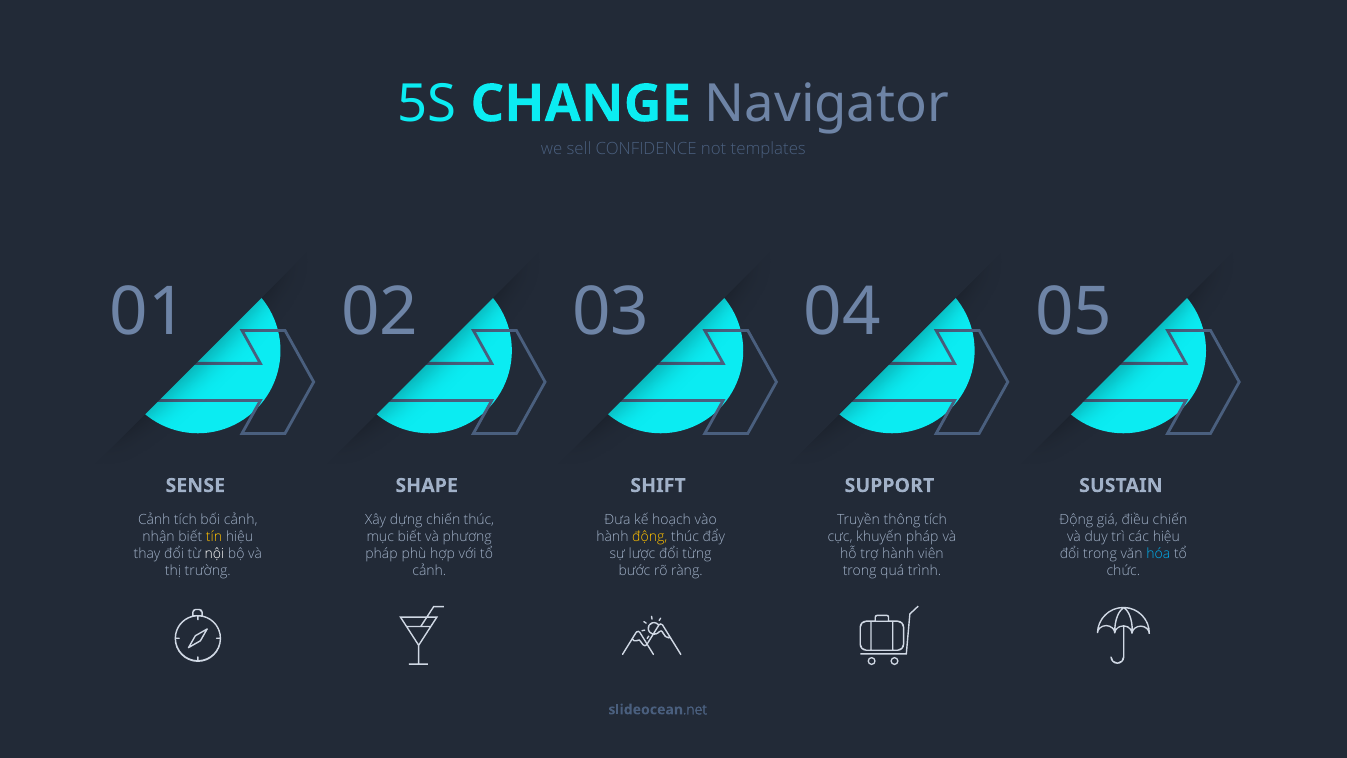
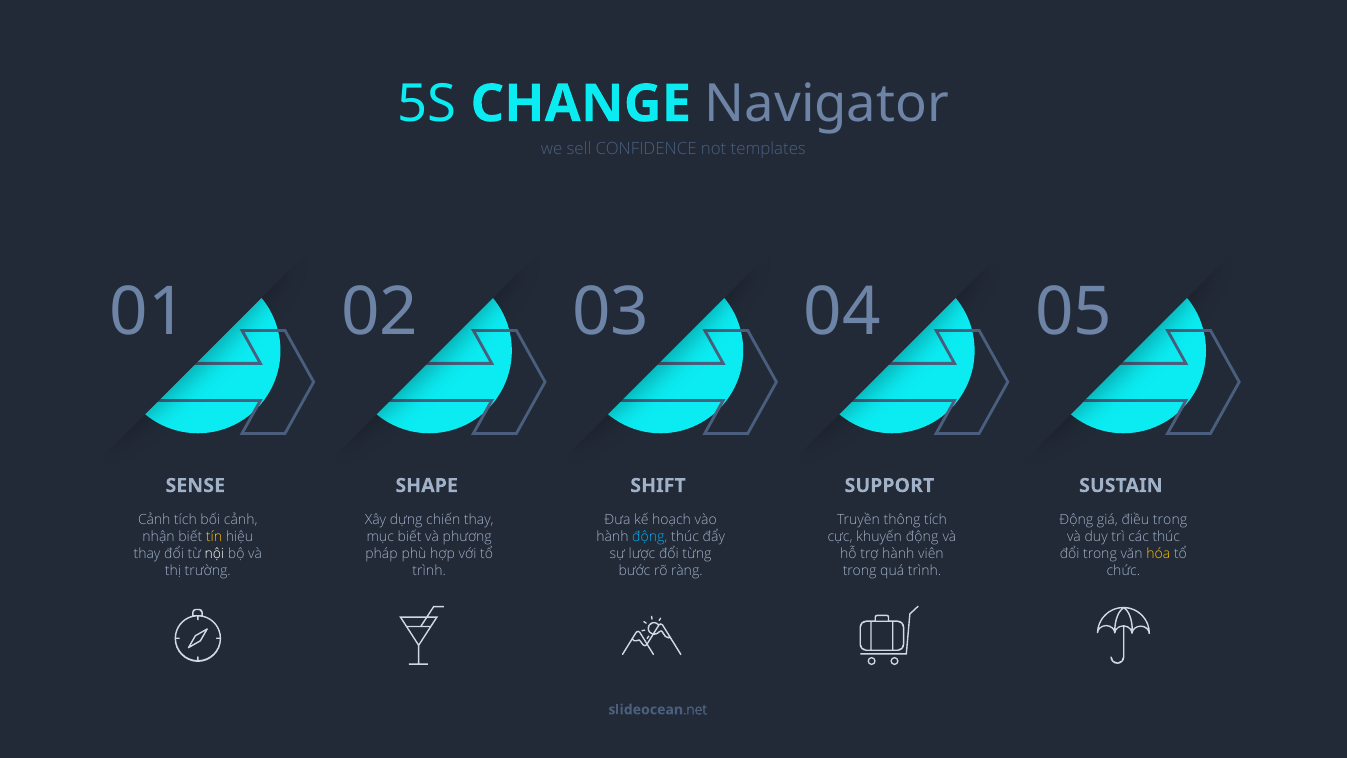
chiến thúc: thúc -> thay
điều chiến: chiến -> trong
động at (650, 537) colour: yellow -> light blue
khuyến pháp: pháp -> động
các hiệu: hiệu -> thúc
hóa colour: light blue -> yellow
cảnh at (429, 570): cảnh -> trình
